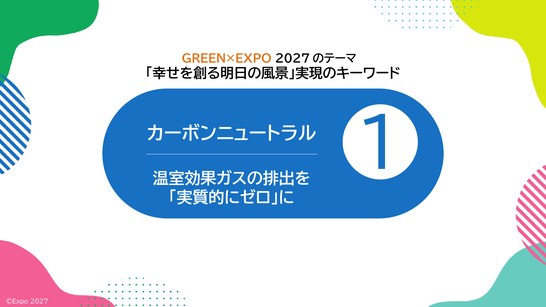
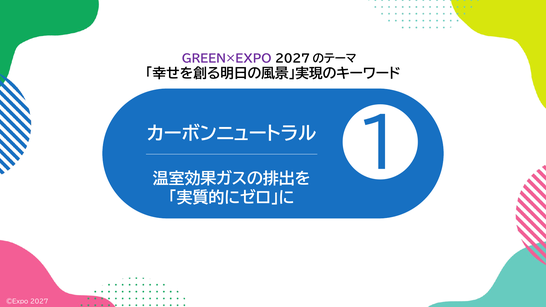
GREEN×EXPO colour: orange -> purple
